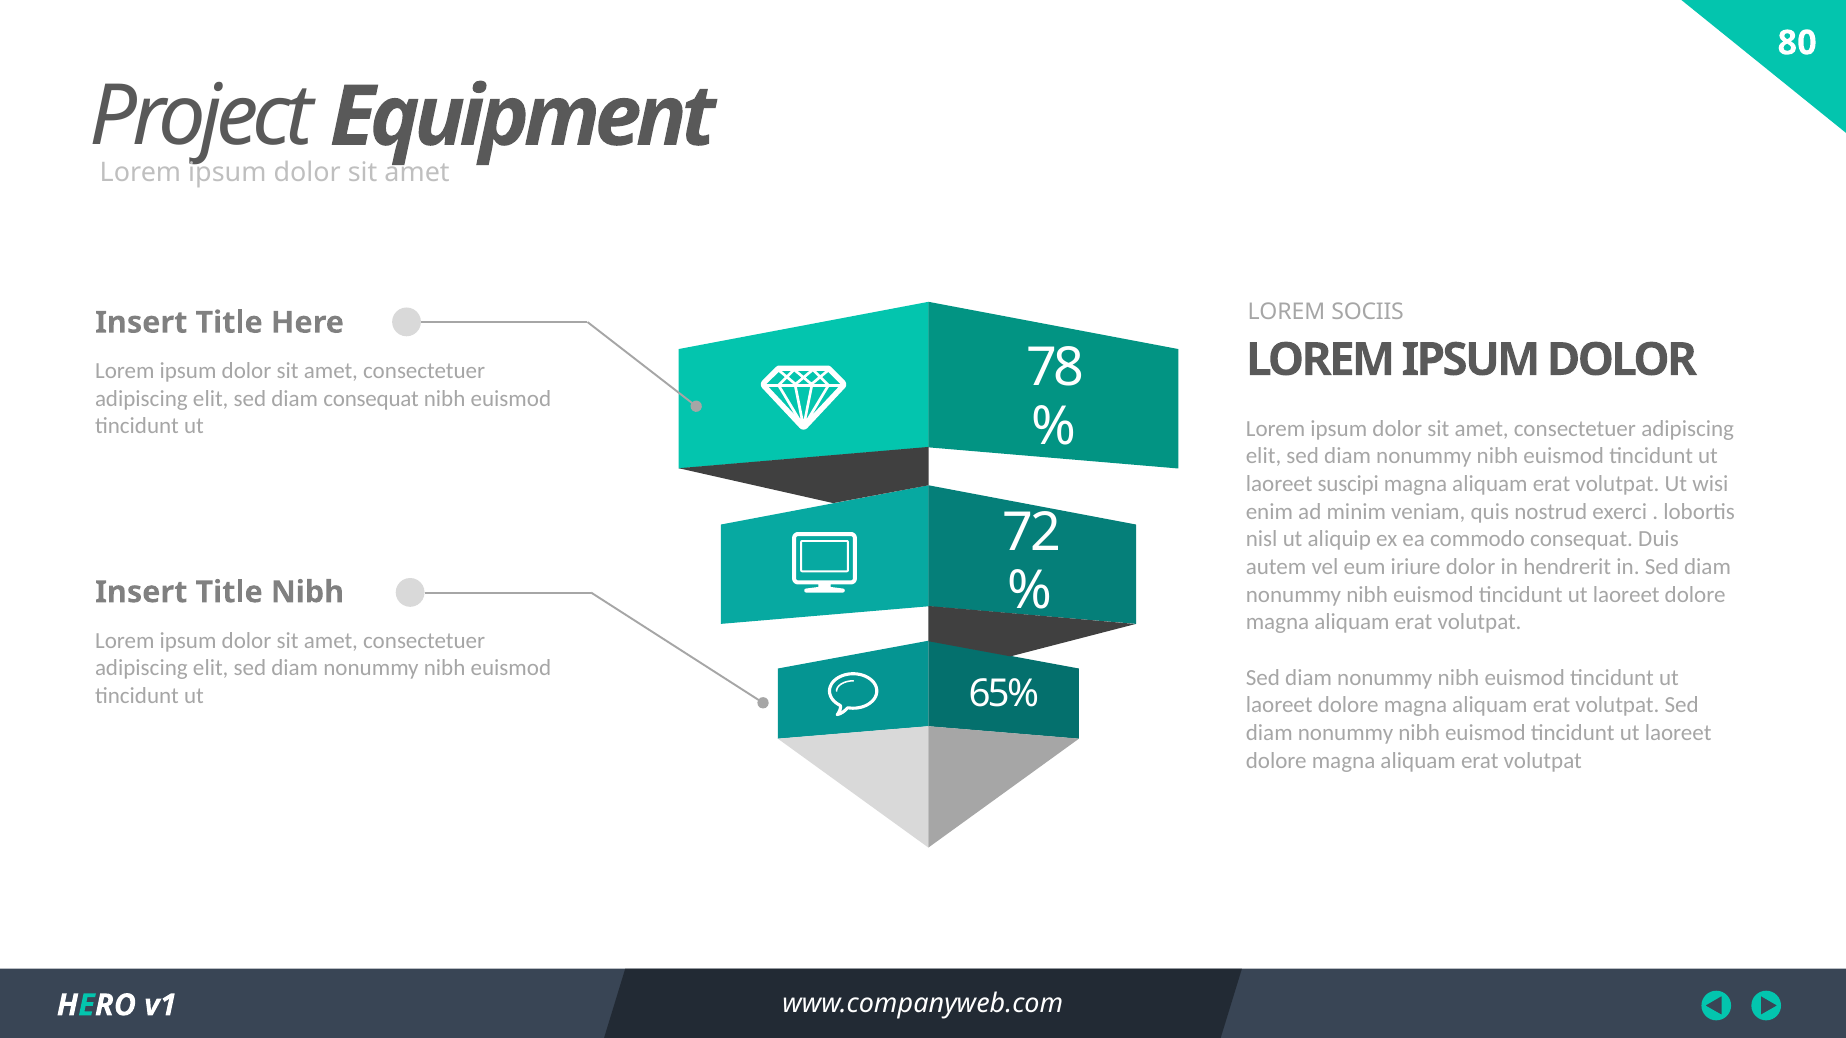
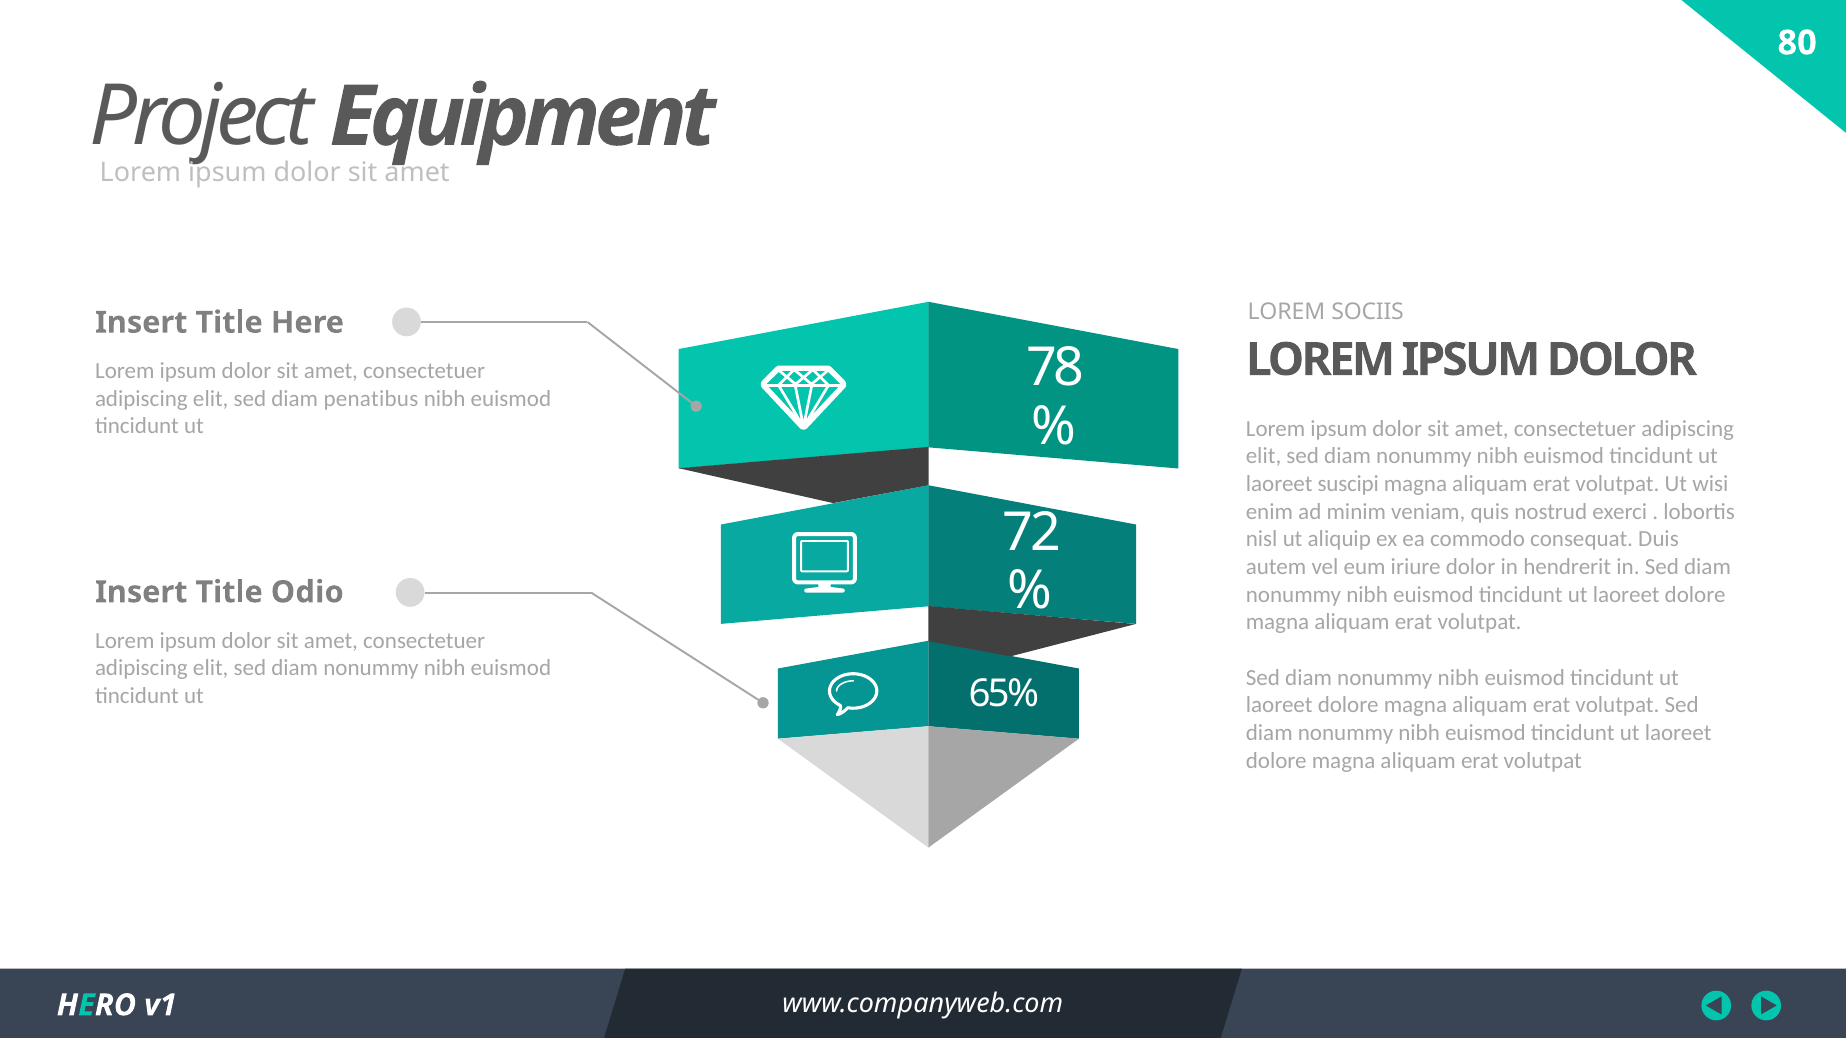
diam consequat: consequat -> penatibus
Title Nibh: Nibh -> Odio
